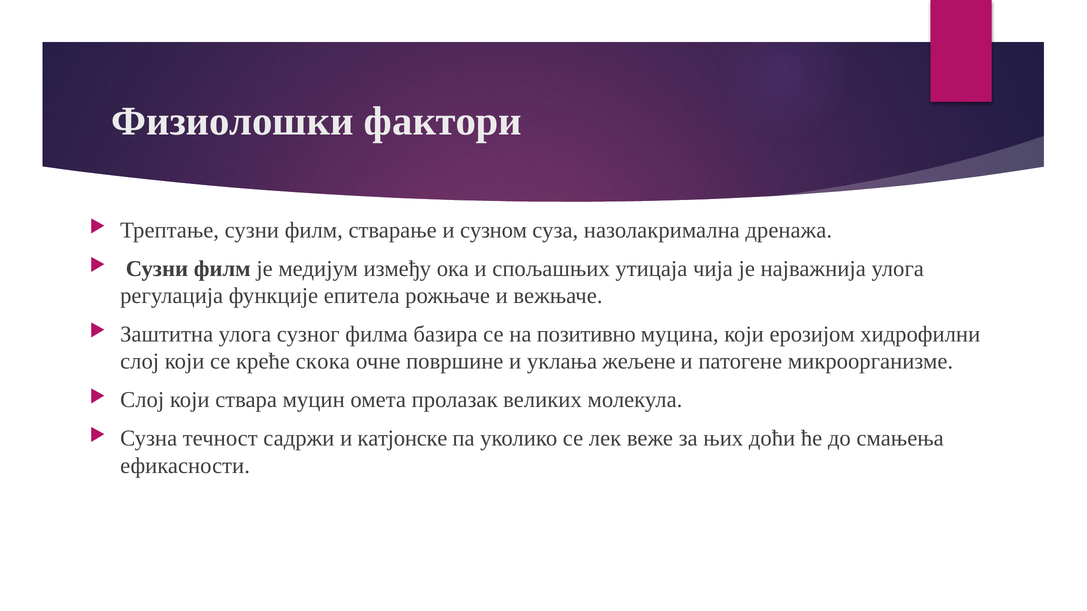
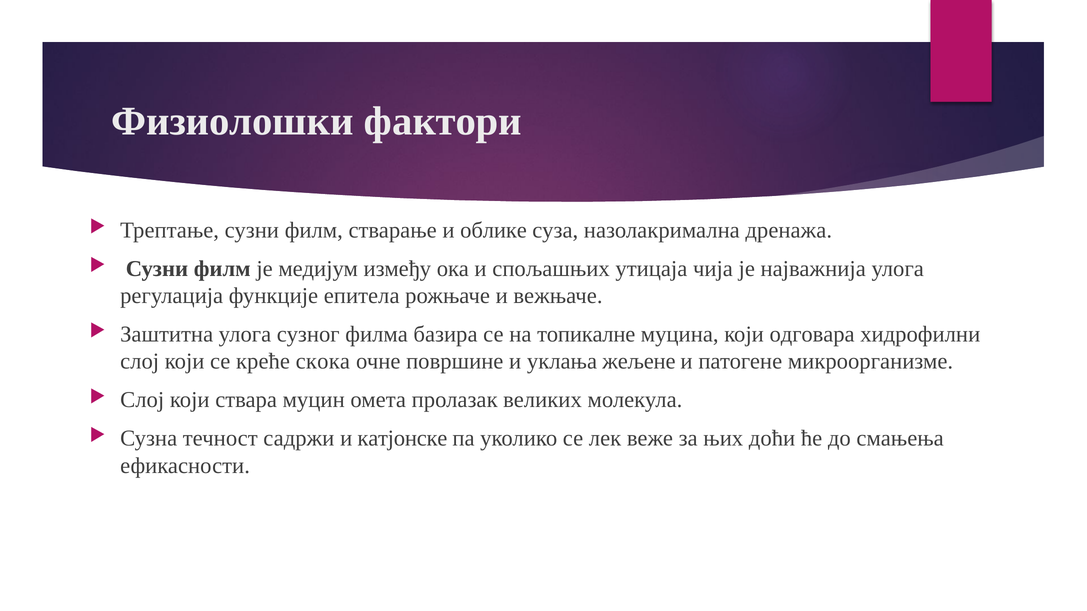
сузном: сузном -> облике
позитивно: позитивно -> топикалне
ерозијом: ерозијом -> одговара
